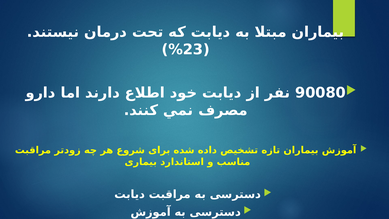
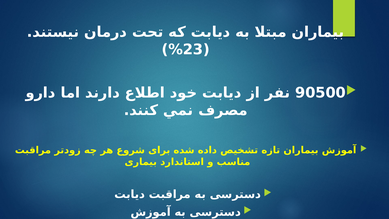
90080: 90080 -> 90500
